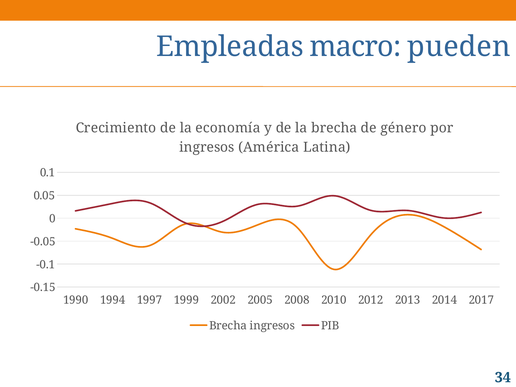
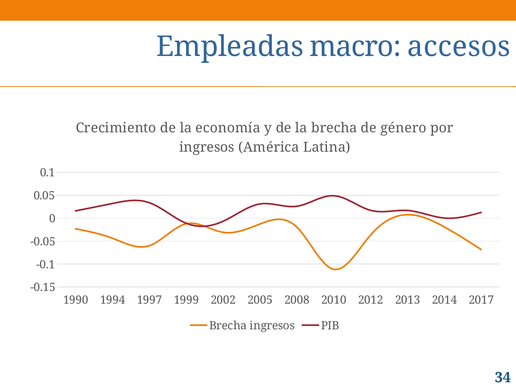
pueden: pueden -> accesos
